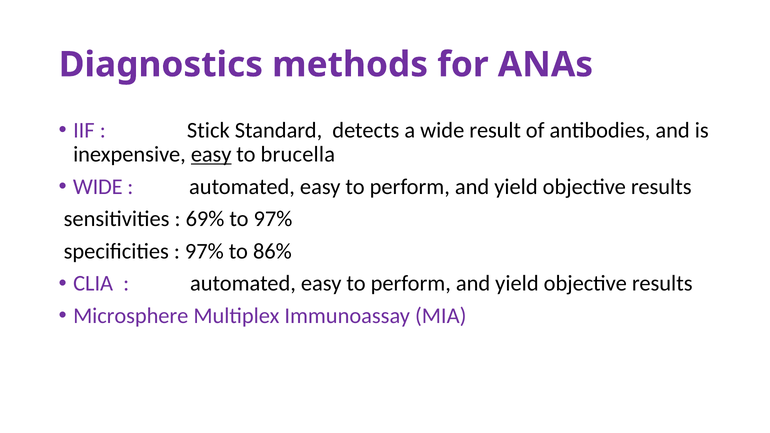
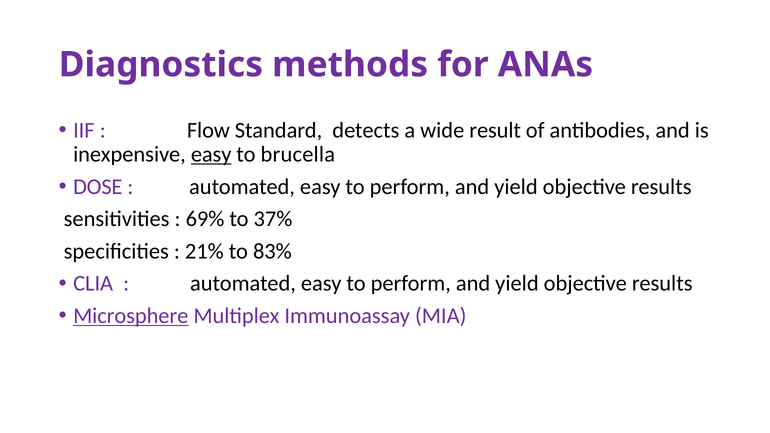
Stick: Stick -> Flow
WIDE at (98, 187): WIDE -> DOSE
to 97%: 97% -> 37%
97% at (204, 251): 97% -> 21%
86%: 86% -> 83%
Microsphere underline: none -> present
